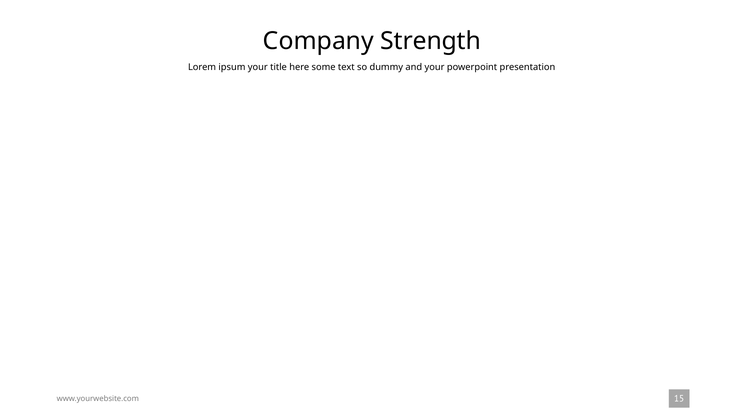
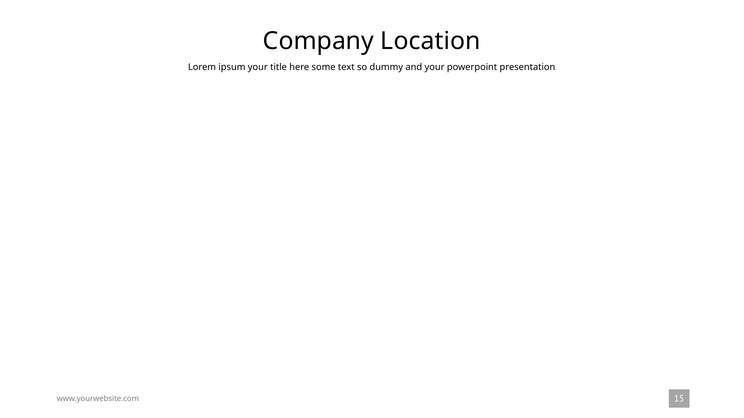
Strength: Strength -> Location
